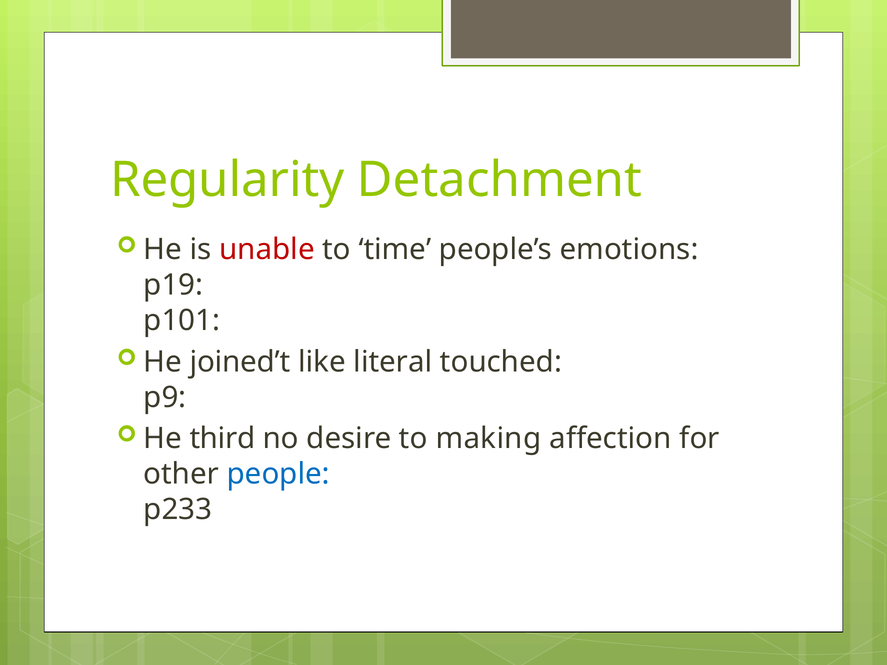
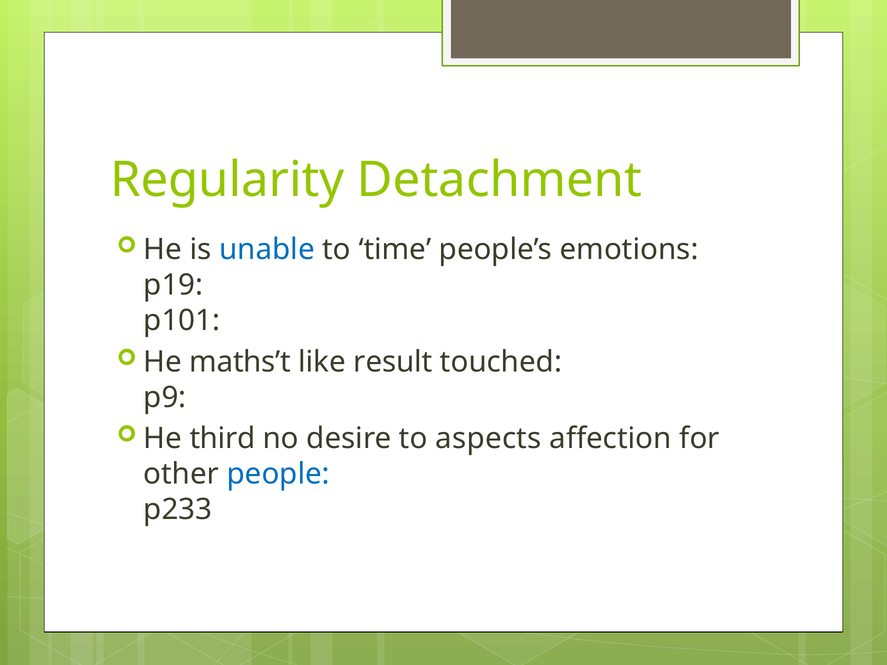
unable colour: red -> blue
joined’t: joined’t -> maths’t
literal: literal -> result
making: making -> aspects
